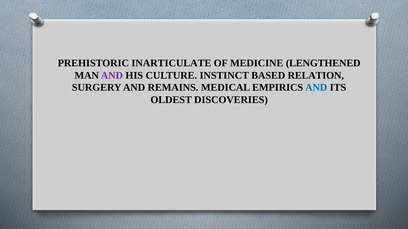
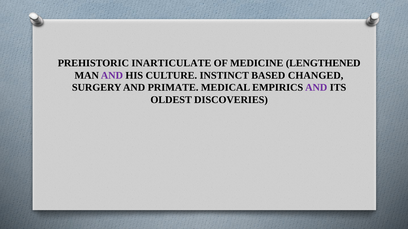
RELATION: RELATION -> CHANGED
REMAINS: REMAINS -> PRIMATE
AND at (316, 88) colour: blue -> purple
